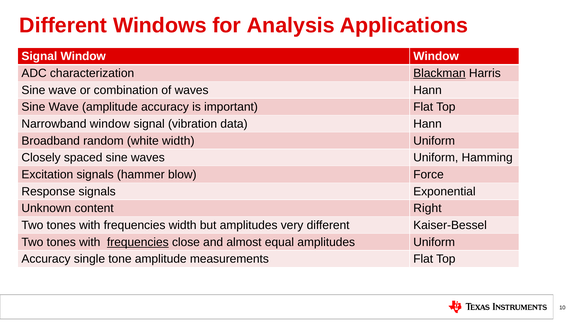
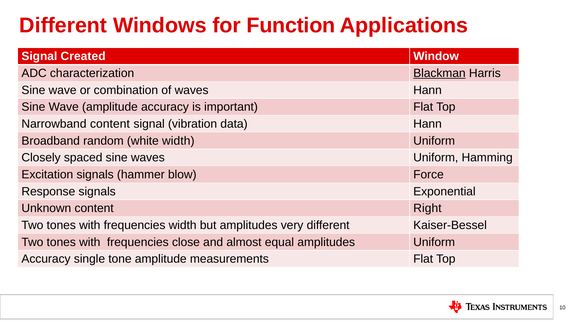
Analysis: Analysis -> Function
Signal Window: Window -> Created
Narrowband window: window -> content
frequencies at (138, 242) underline: present -> none
